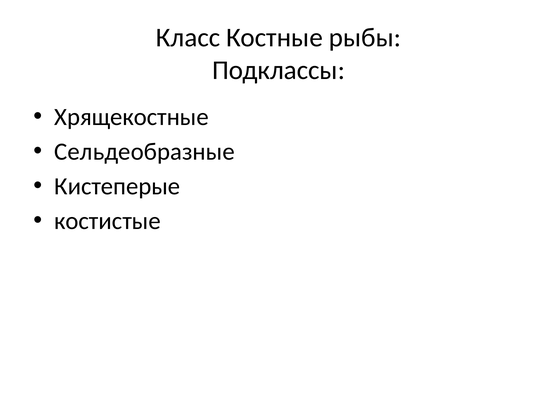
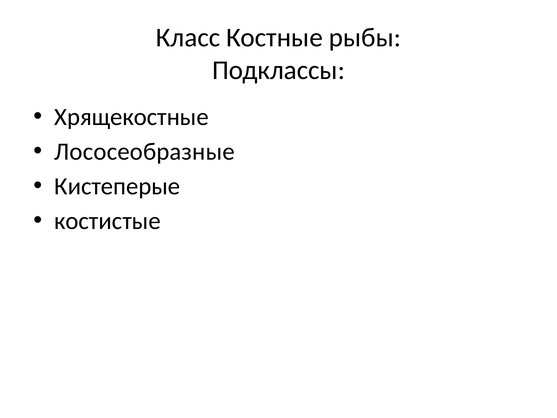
Сельдеобразные: Сельдеобразные -> Лососеобразные
